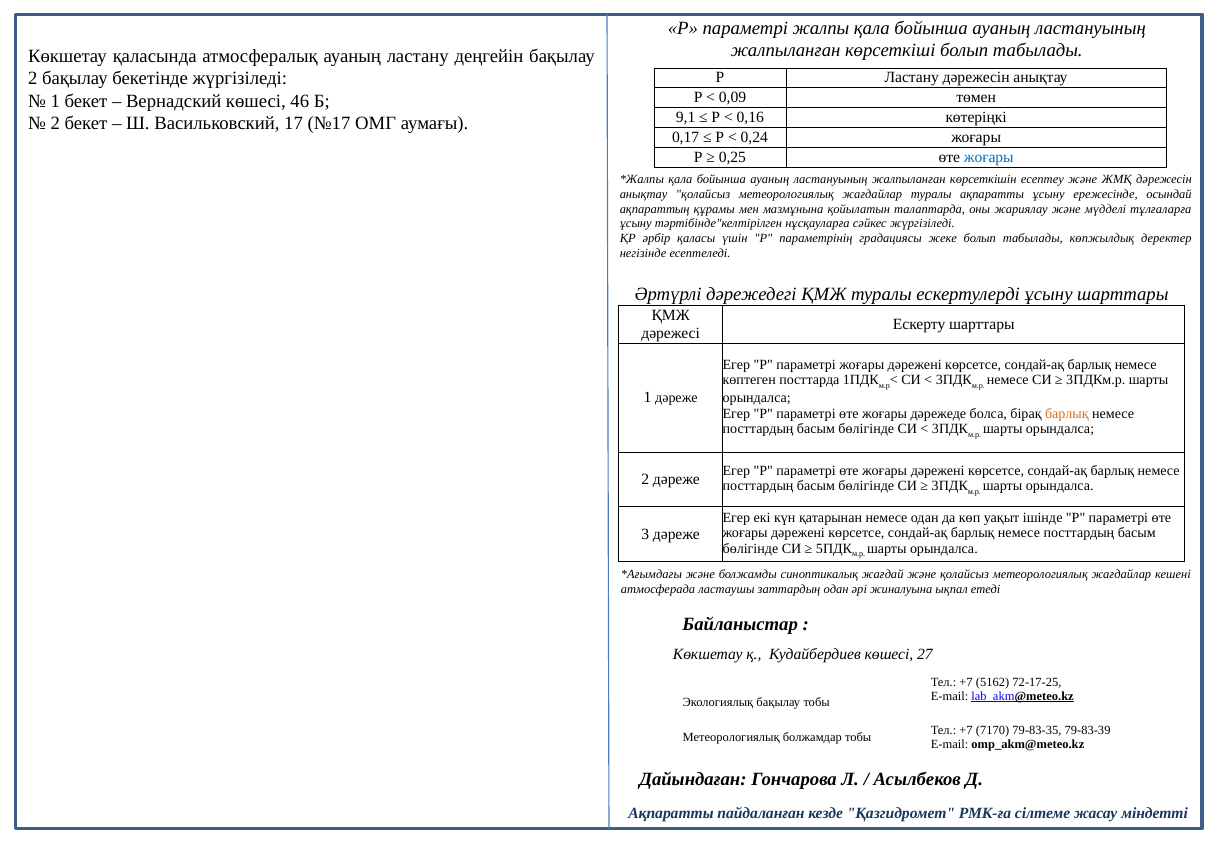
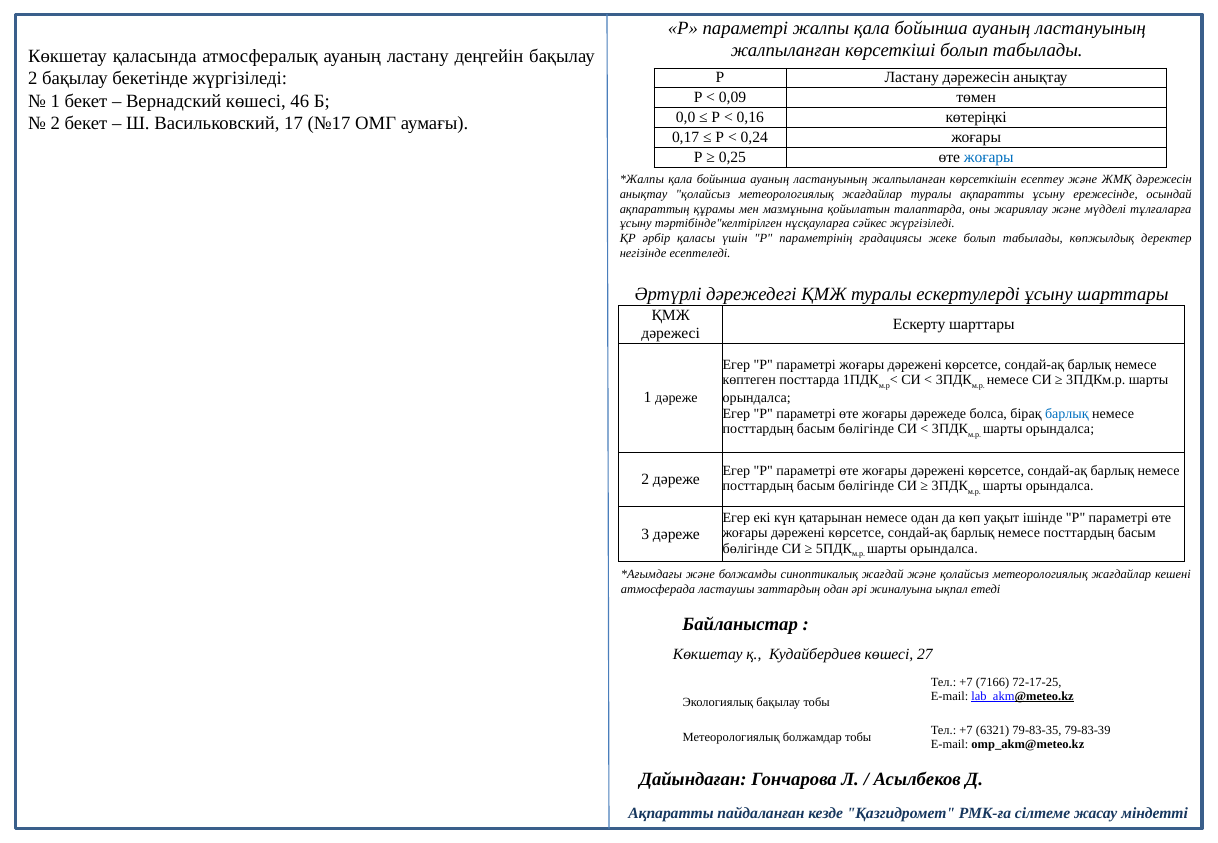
9,1: 9,1 -> 0,0
барлық at (1067, 413) colour: orange -> blue
5162: 5162 -> 7166
7170: 7170 -> 6321
